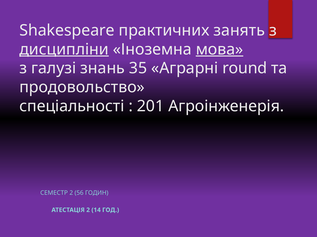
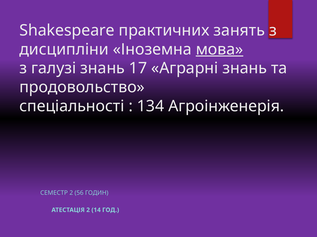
дисципліни underline: present -> none
35: 35 -> 17
Аграрні round: round -> знань
201: 201 -> 134
